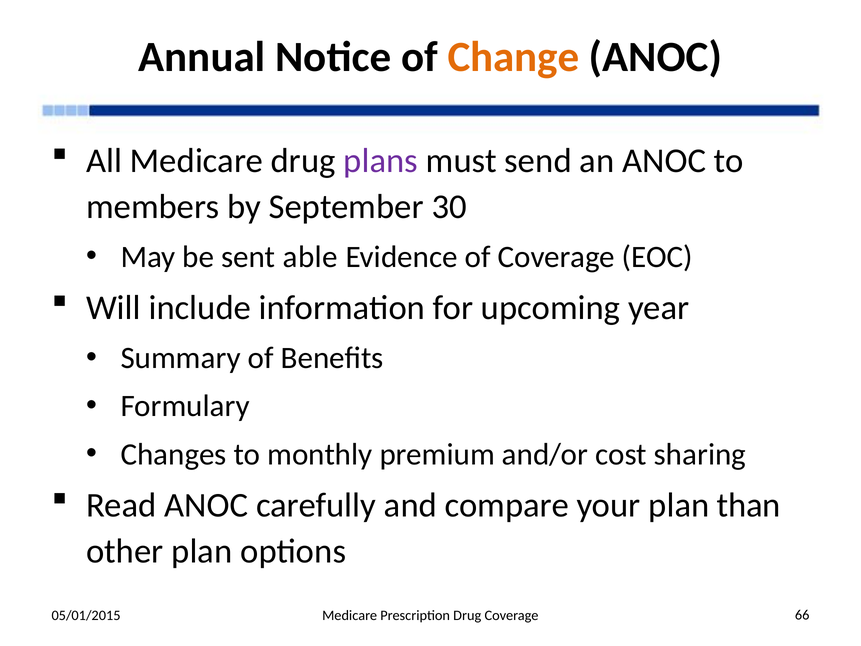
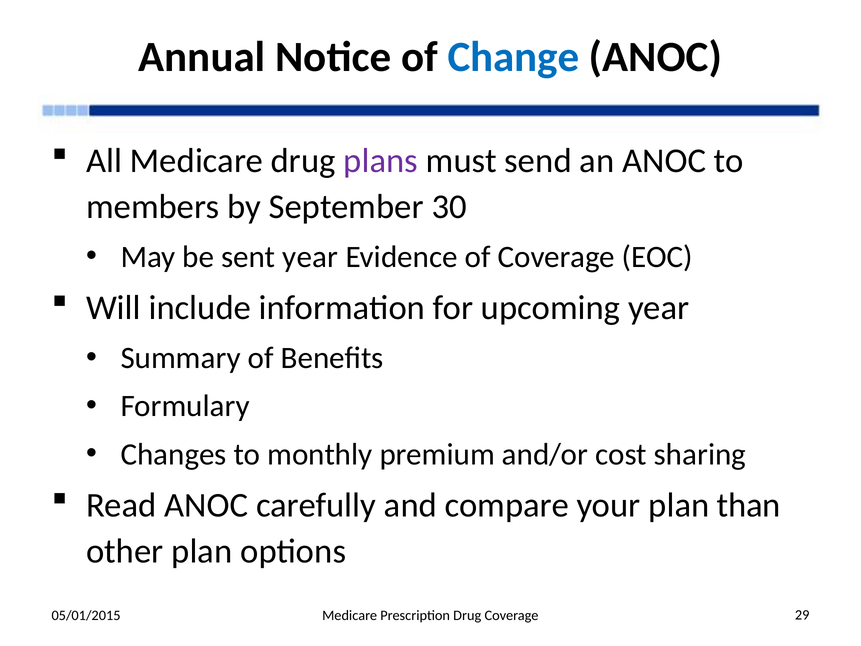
Change colour: orange -> blue
sent able: able -> year
66: 66 -> 29
